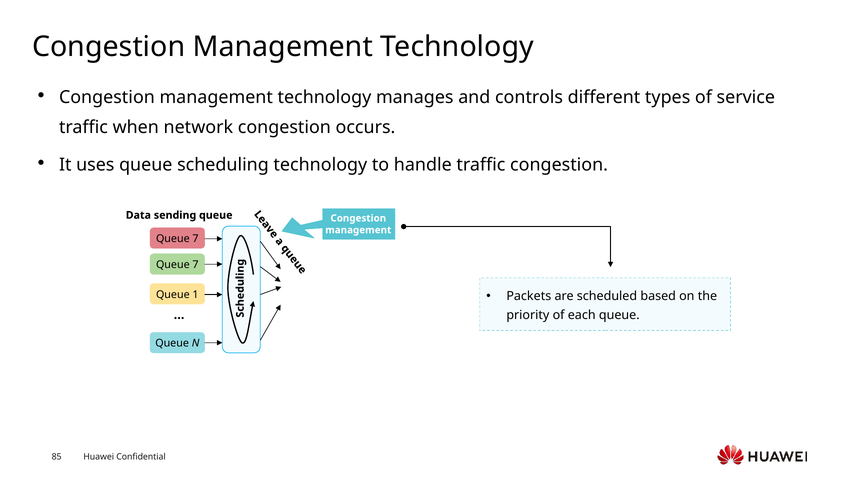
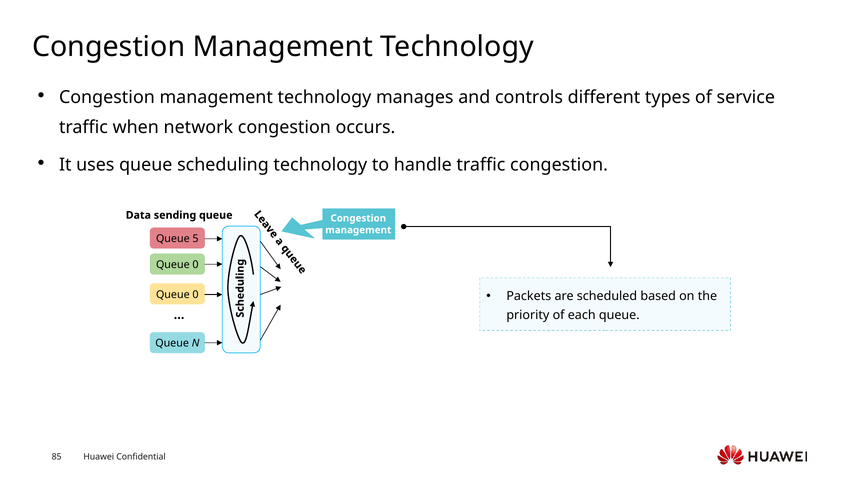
7 at (195, 239): 7 -> 5
7 at (195, 265): 7 -> 0
1 at (195, 294): 1 -> 0
